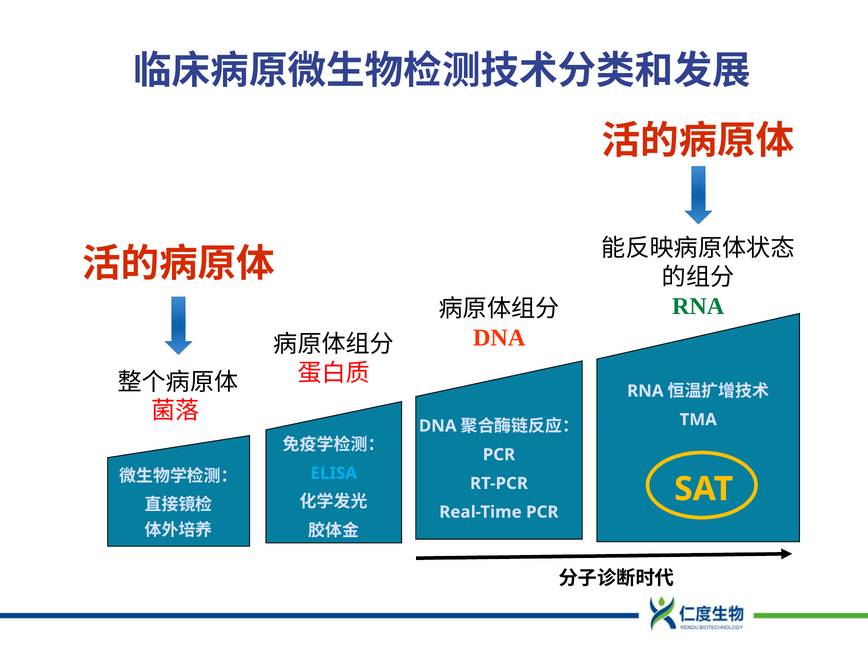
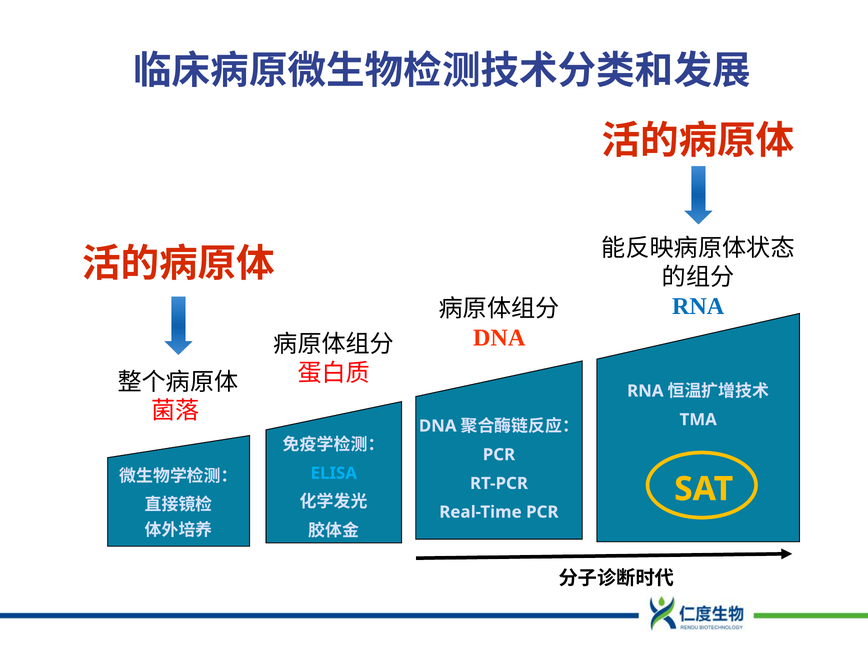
RNA at (698, 306) colour: green -> blue
